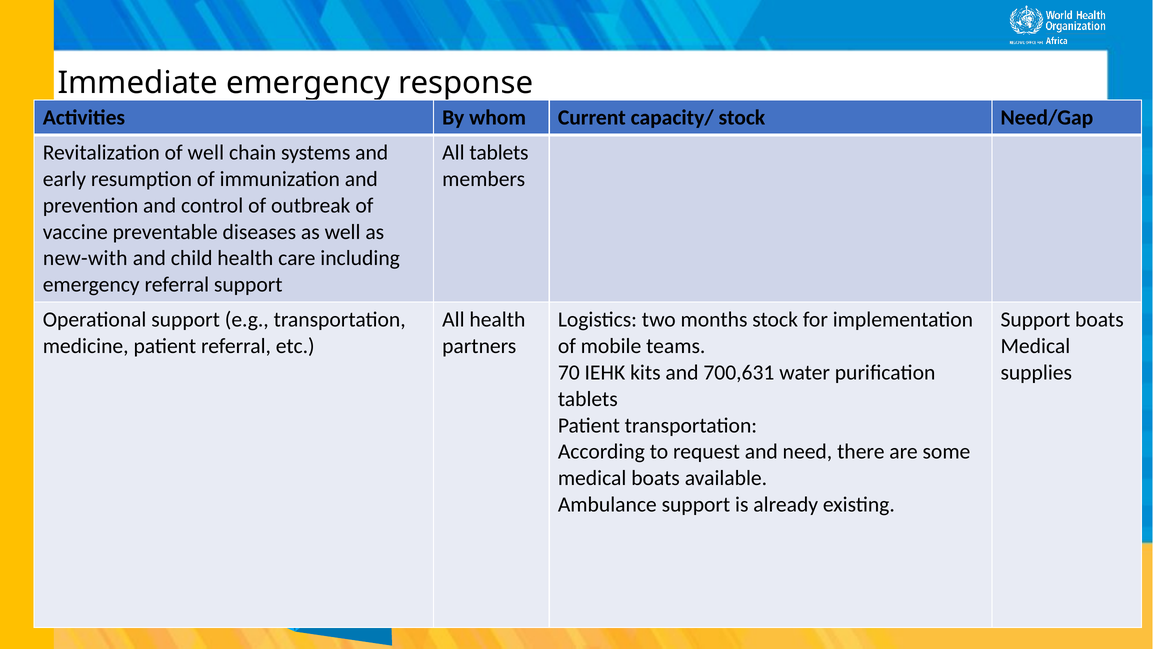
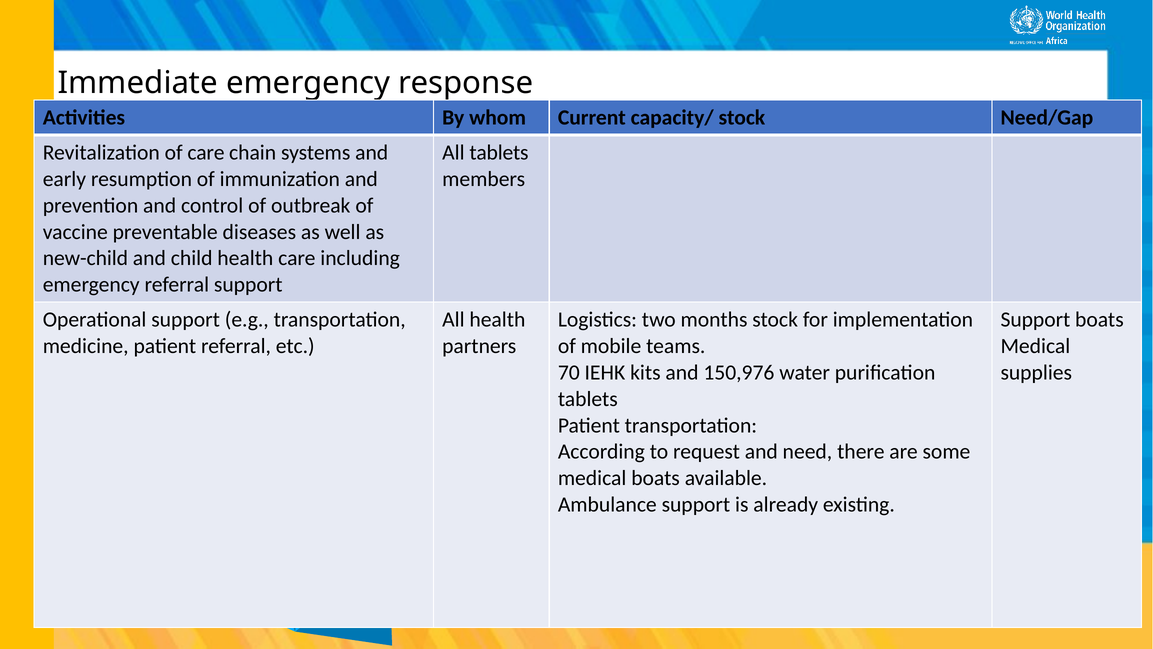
of well: well -> care
new-with: new-with -> new-child
700,631: 700,631 -> 150,976
